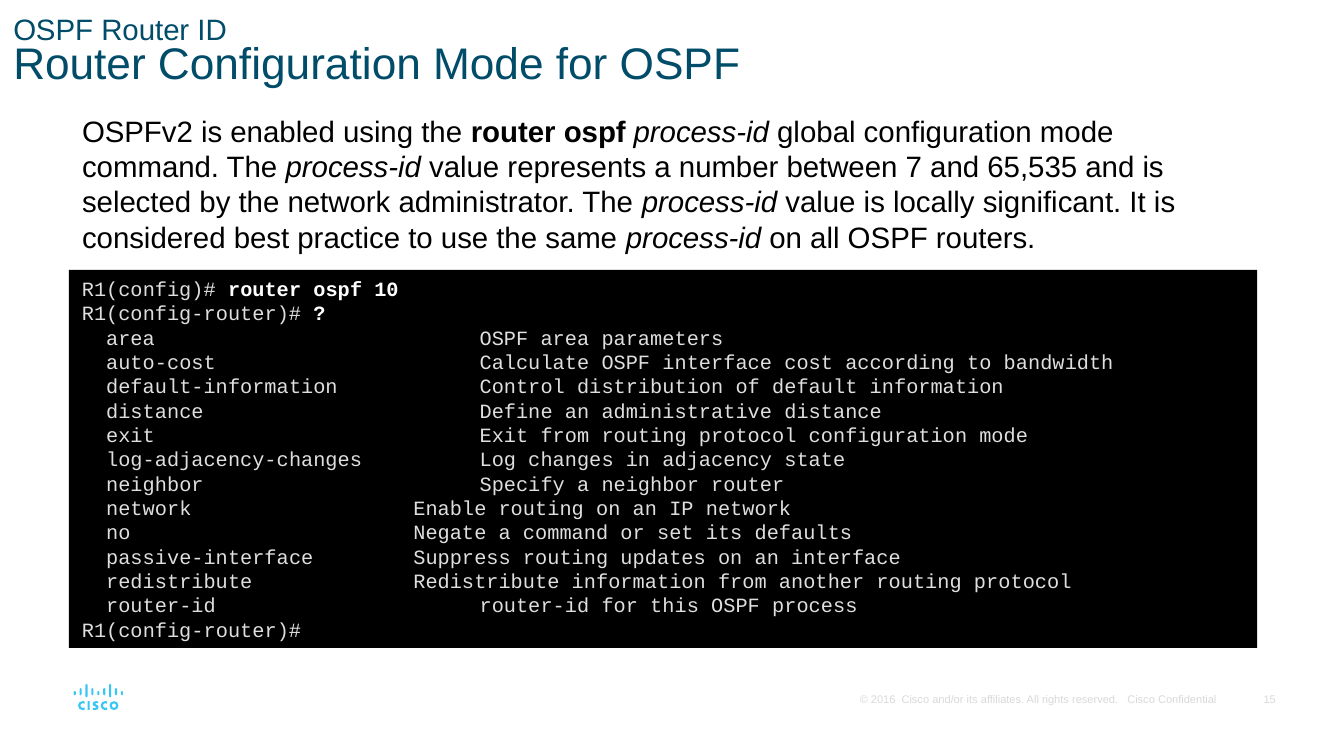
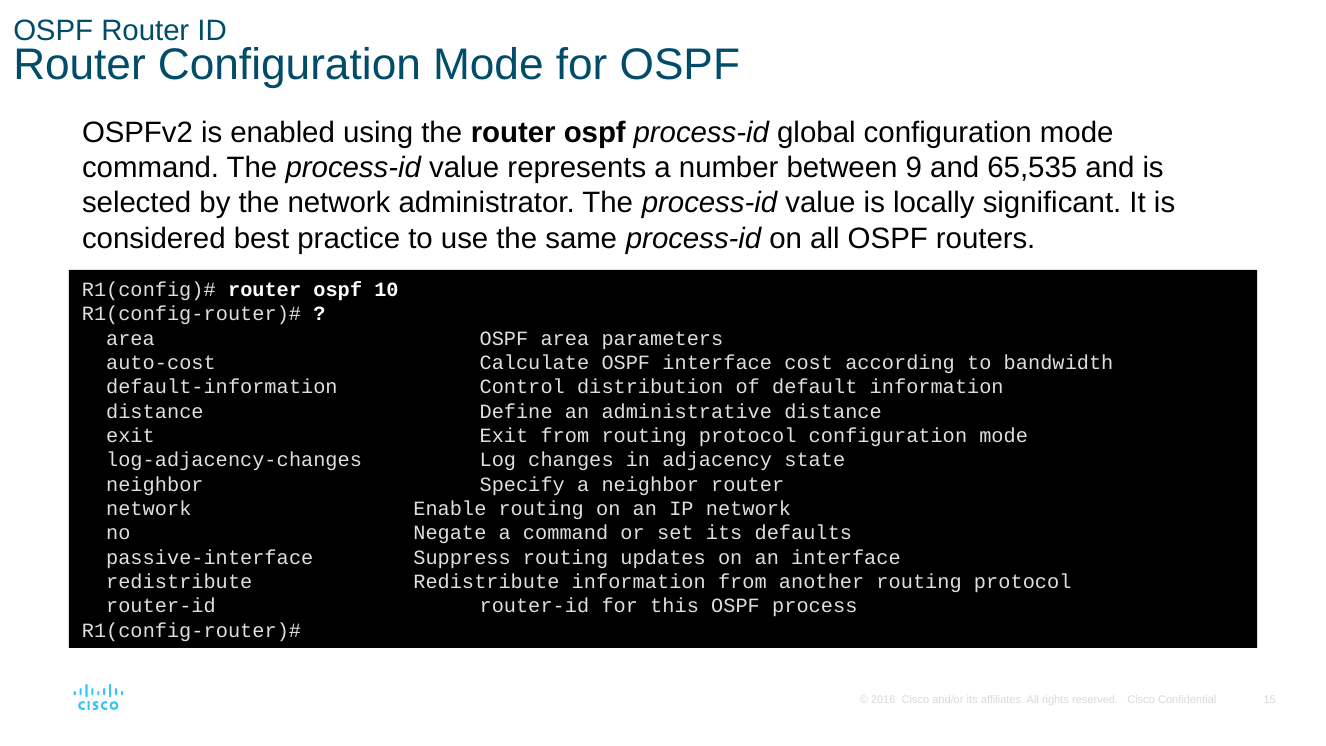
7: 7 -> 9
